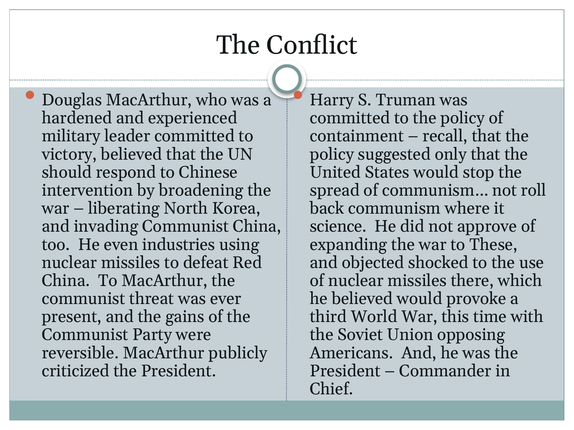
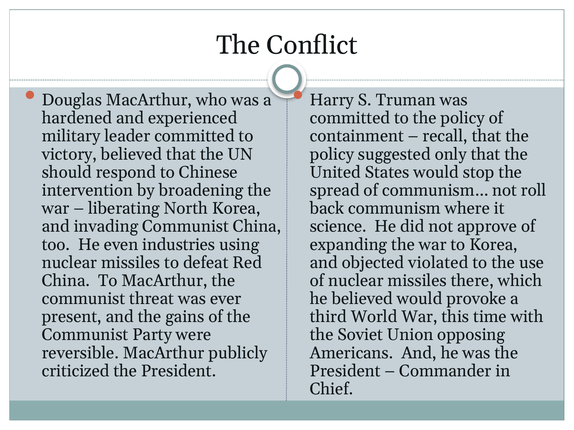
to These: These -> Korea
shocked: shocked -> violated
